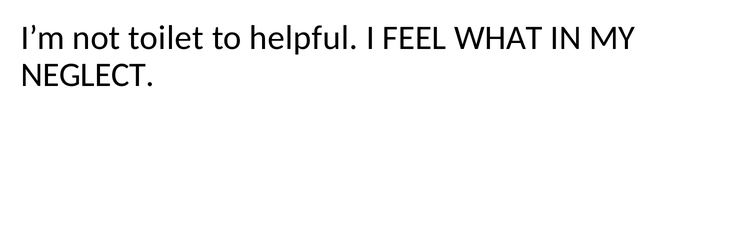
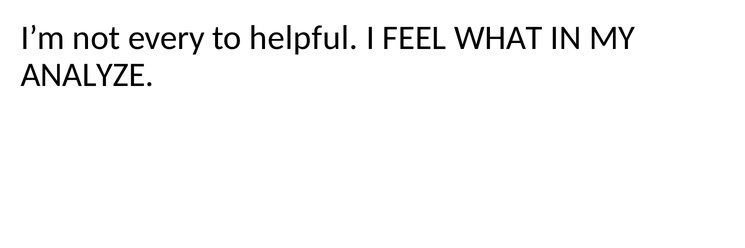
toilet: toilet -> every
NEGLECT: NEGLECT -> ANALYZE
